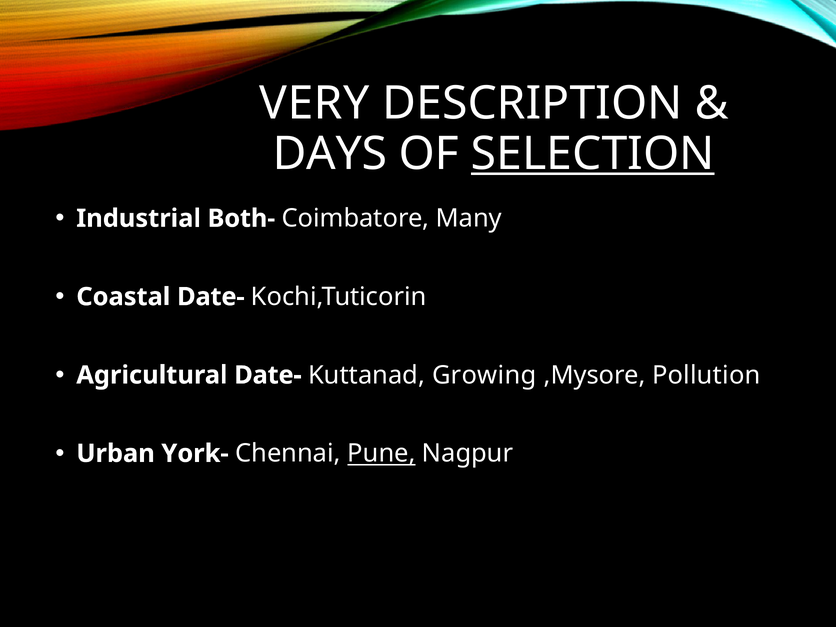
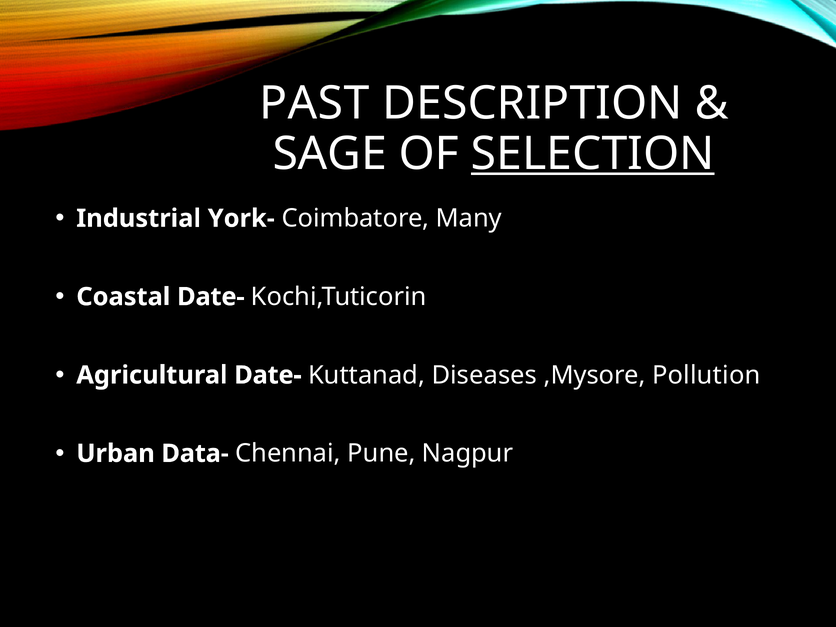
VERY: VERY -> PAST
DAYS: DAYS -> SAGE
Both-: Both- -> York-
Growing: Growing -> Diseases
York-: York- -> Data-
Pune underline: present -> none
